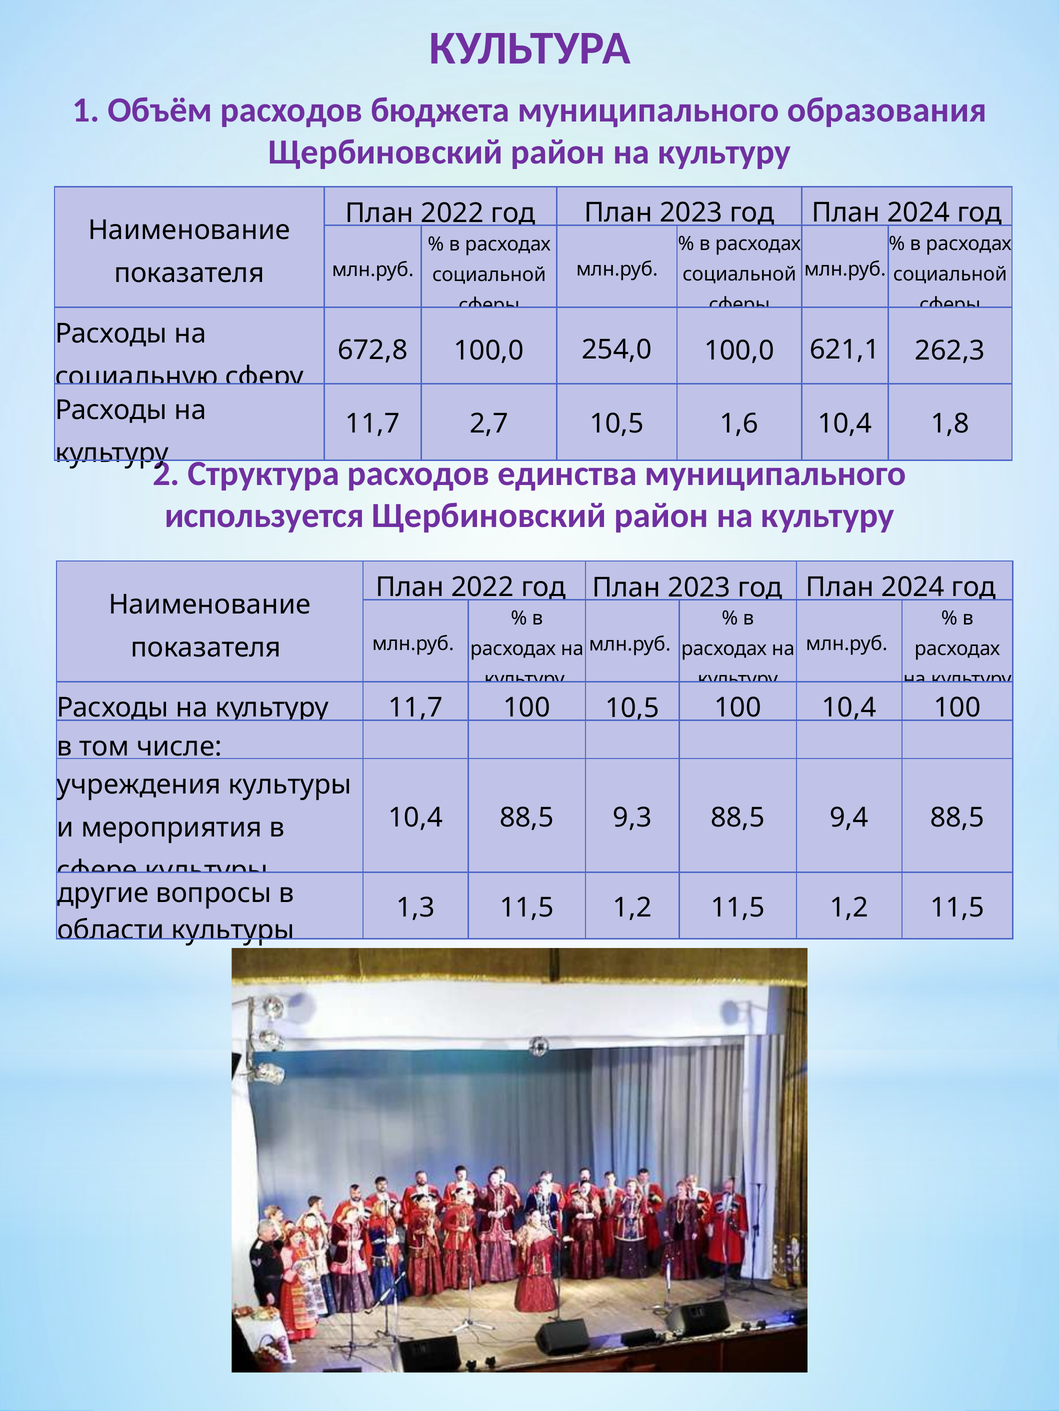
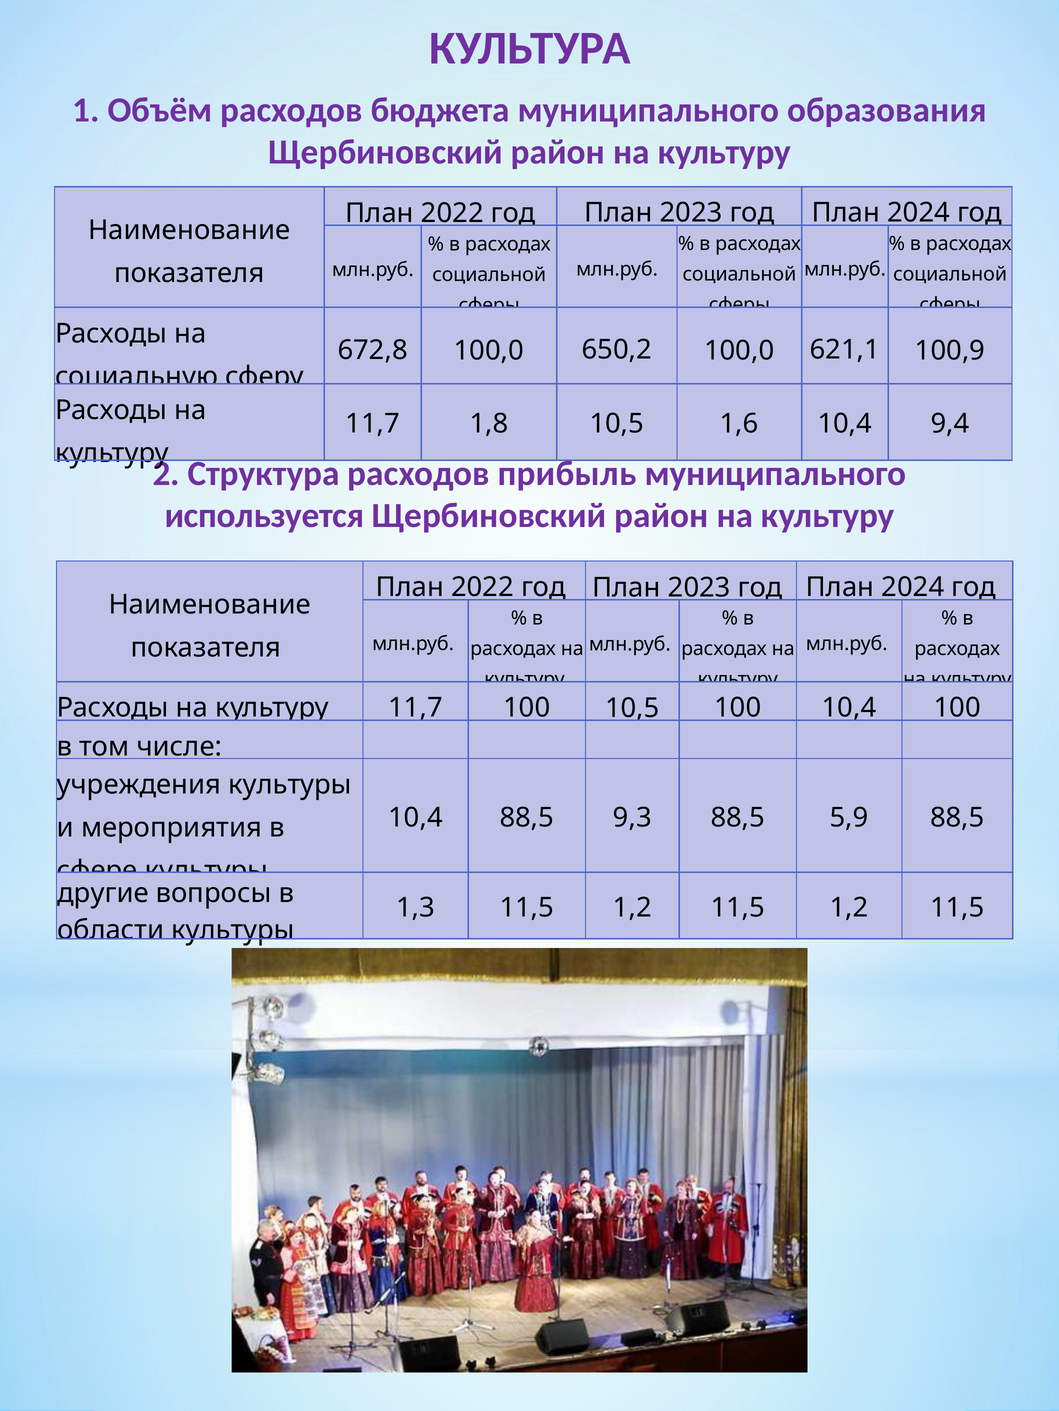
254,0: 254,0 -> 650,2
262,3: 262,3 -> 100,9
2,7: 2,7 -> 1,8
1,8: 1,8 -> 9,4
единства: единства -> прибыль
9,4: 9,4 -> 5,9
